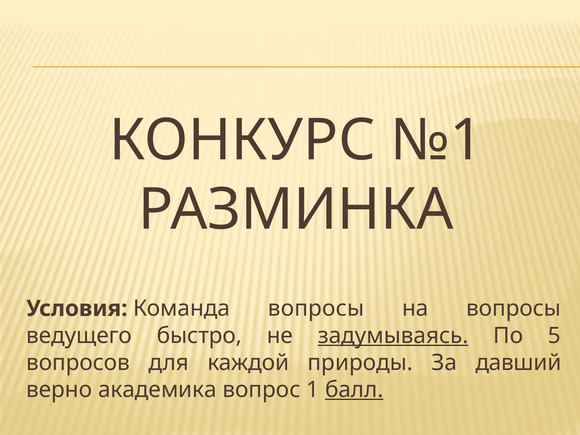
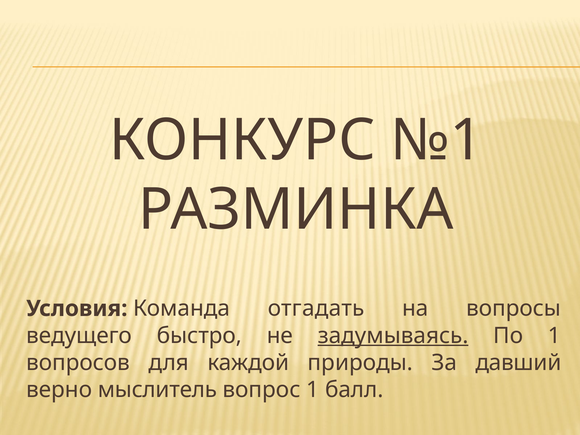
Команда вопросы: вопросы -> отгадать
По 5: 5 -> 1
академика: академика -> мыслитель
балл underline: present -> none
